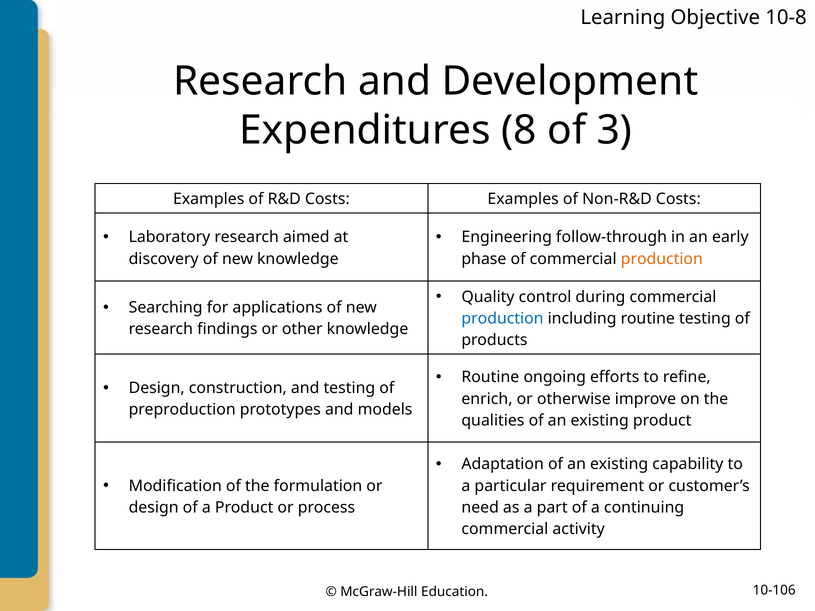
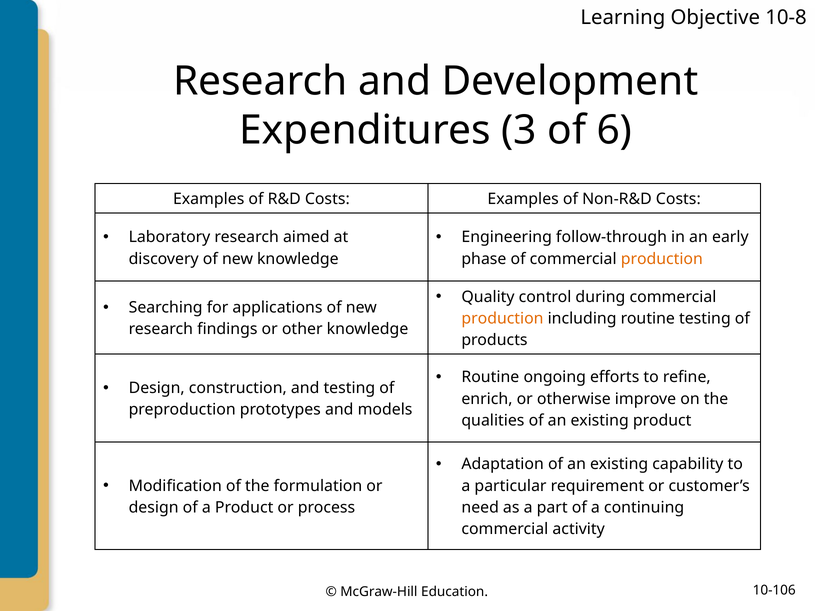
8: 8 -> 3
3: 3 -> 6
production at (502, 319) colour: blue -> orange
